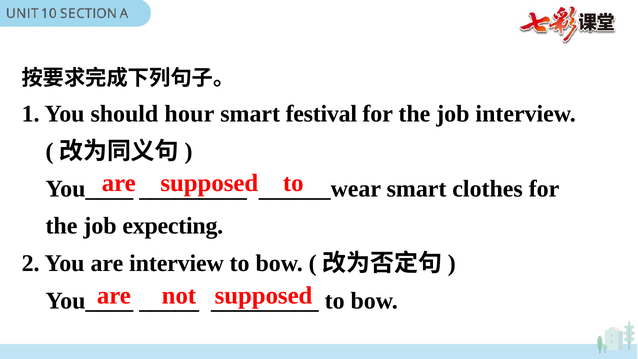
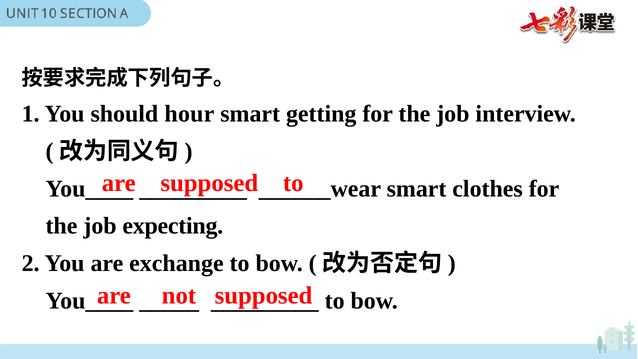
festival: festival -> getting
are interview: interview -> exchange
